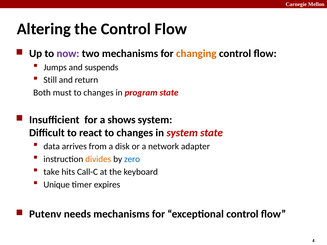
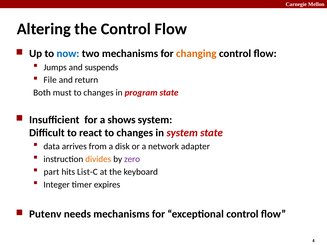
now colour: purple -> blue
Still: Still -> File
zero colour: blue -> purple
take: take -> part
Call-C: Call-C -> List-C
Unique: Unique -> Integer
